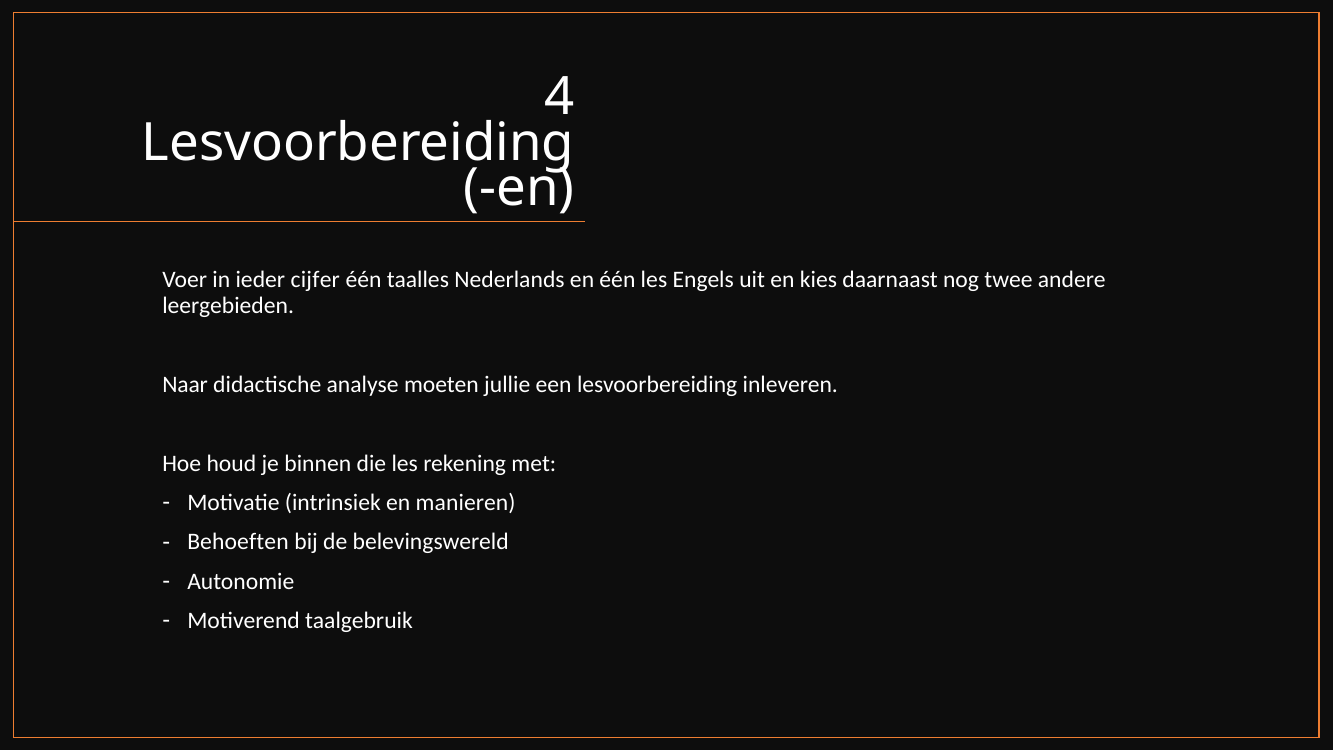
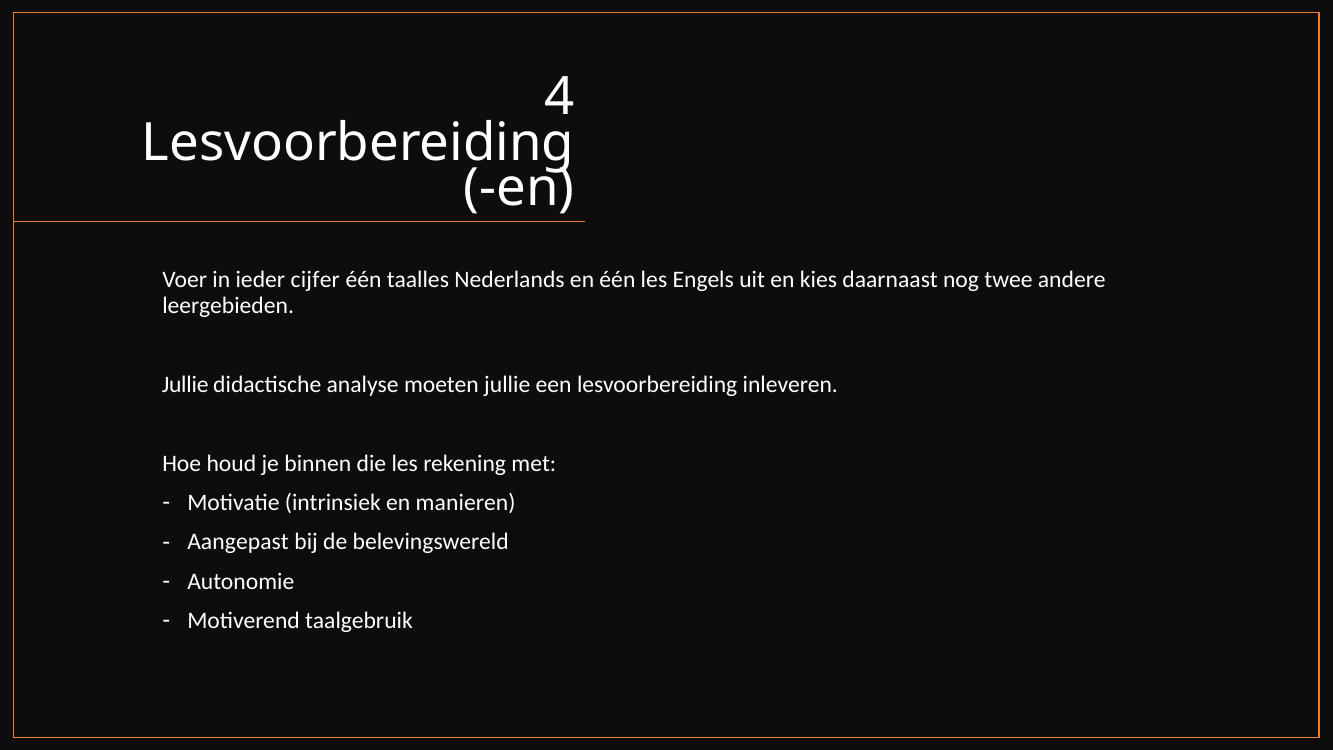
Naar at (185, 384): Naar -> Jullie
Behoeften: Behoeften -> Aangepast
